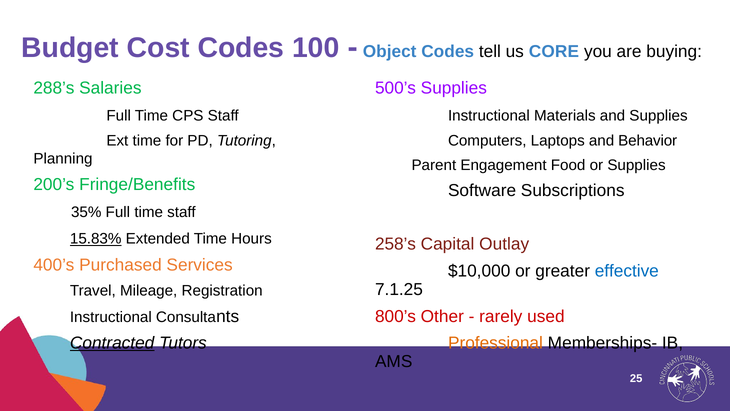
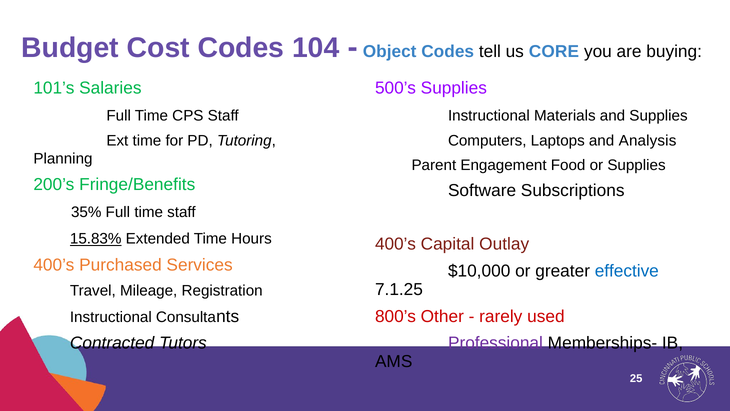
100: 100 -> 104
288’s: 288’s -> 101’s
Behavior: Behavior -> Analysis
258’s at (395, 244): 258’s -> 400’s
Contracted underline: present -> none
Professional colour: orange -> purple
